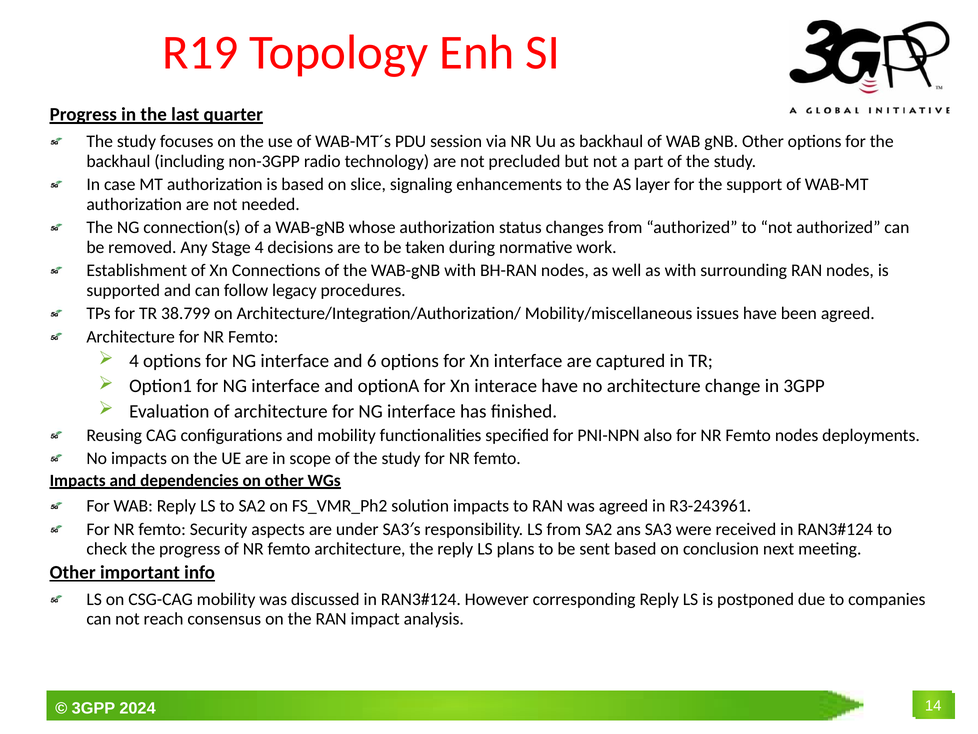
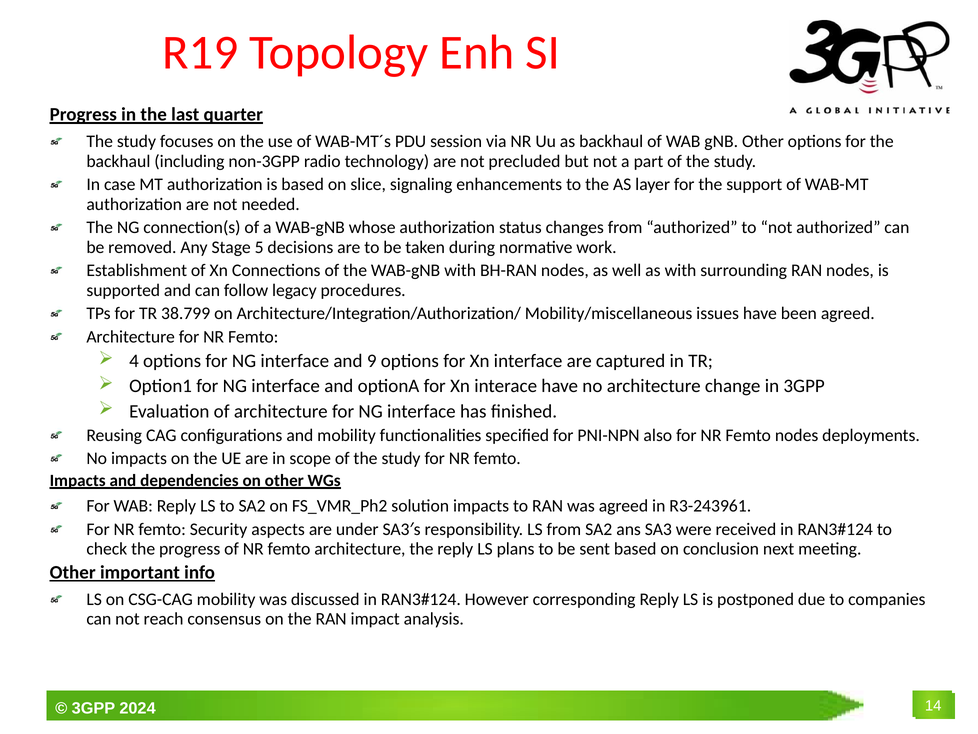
Stage 4: 4 -> 5
6: 6 -> 9
